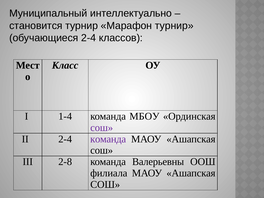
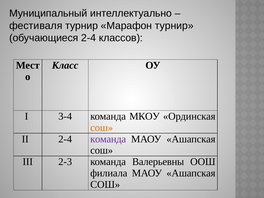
становится: становится -> фестиваля
1-4: 1-4 -> 3-4
МБОУ: МБОУ -> МКОУ
сош at (102, 128) colour: purple -> orange
2-8: 2-8 -> 2-3
